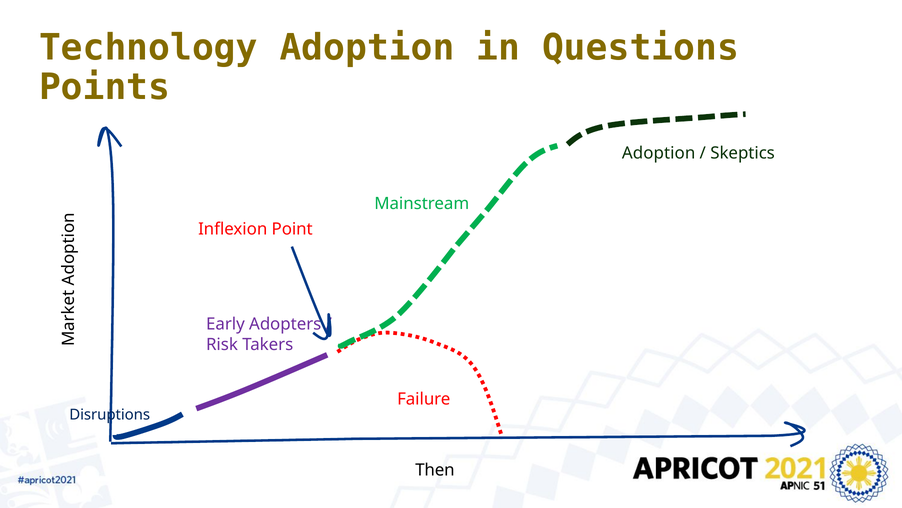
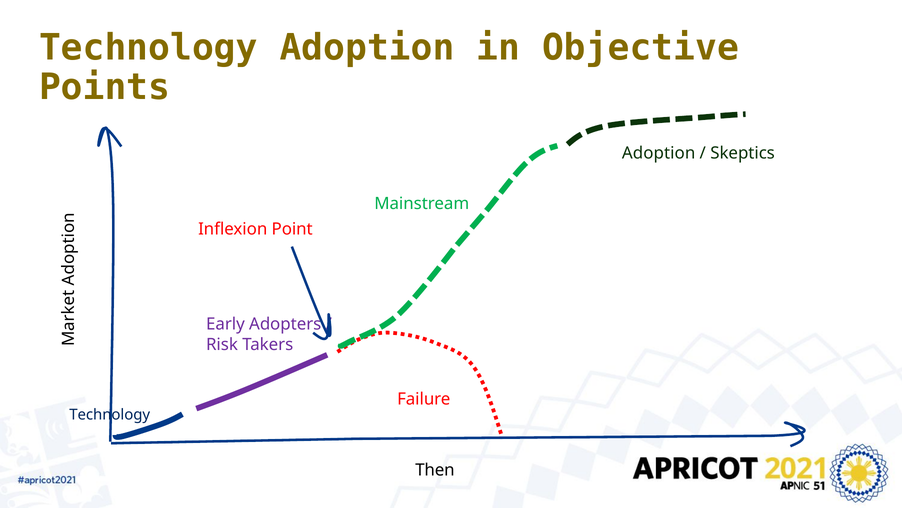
Questions: Questions -> Objective
Disruptions at (110, 414): Disruptions -> Technology
